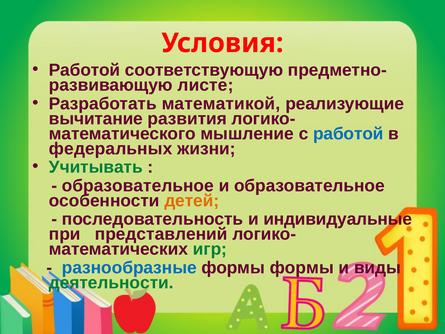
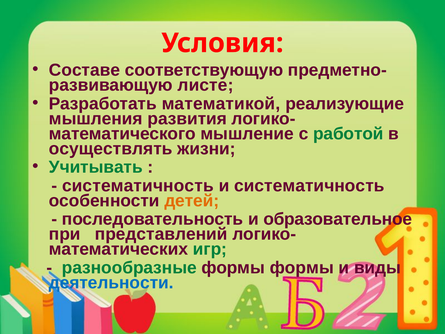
Работой at (85, 70): Работой -> Составе
вычитание: вычитание -> мышления
работой at (348, 134) colour: blue -> green
федеральных: федеральных -> осуществлять
образовательное at (138, 186): образовательное -> систематичность
и образовательное: образовательное -> систематичность
индивидуальные: индивидуальные -> образовательное
разнообразные colour: blue -> green
деятельности colour: green -> blue
